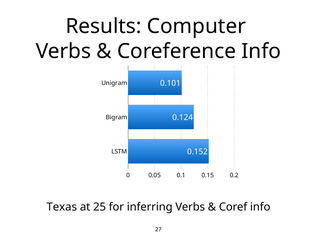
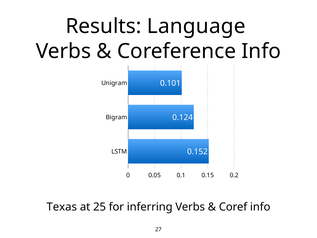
Computer: Computer -> Language
